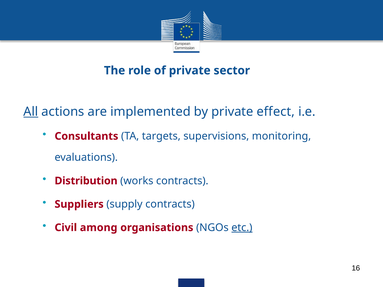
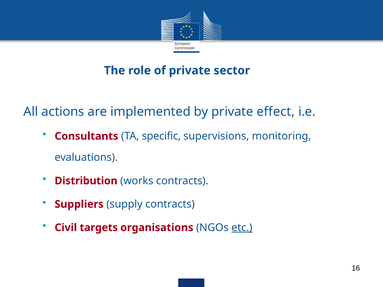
All underline: present -> none
targets: targets -> specific
among: among -> targets
